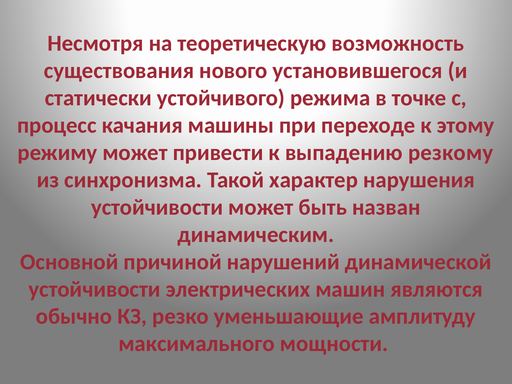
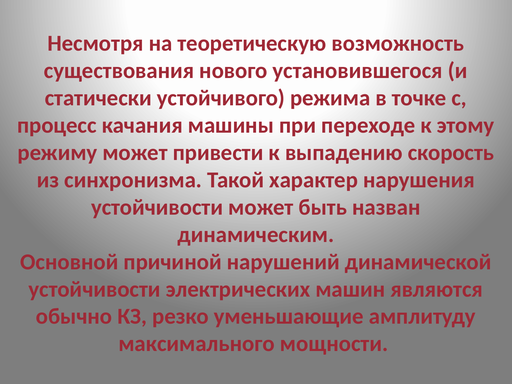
резкому: резкому -> скорость
